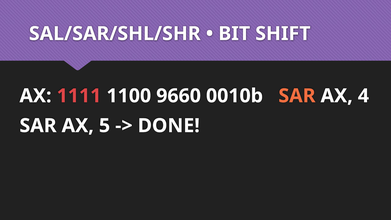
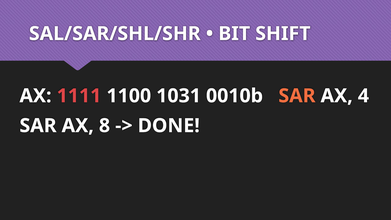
9660: 9660 -> 1031
5: 5 -> 8
